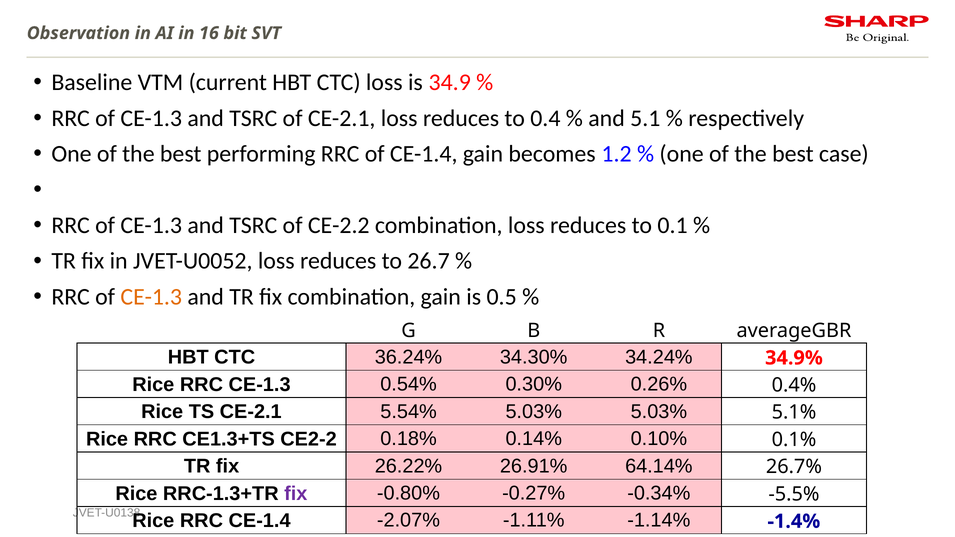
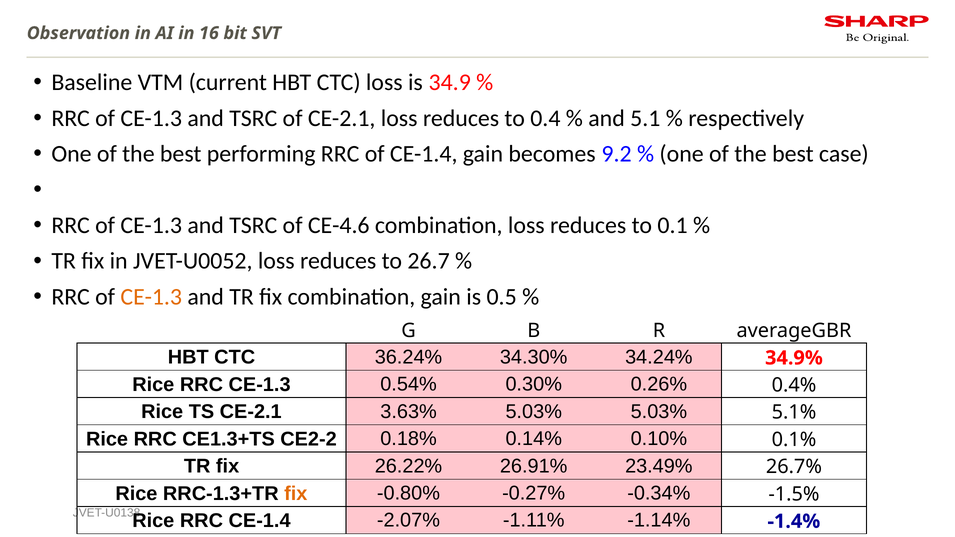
1.2: 1.2 -> 9.2
CE-2.2: CE-2.2 -> CE-4.6
5.54%: 5.54% -> 3.63%
64.14%: 64.14% -> 23.49%
fix at (296, 494) colour: purple -> orange
-5.5%: -5.5% -> -1.5%
